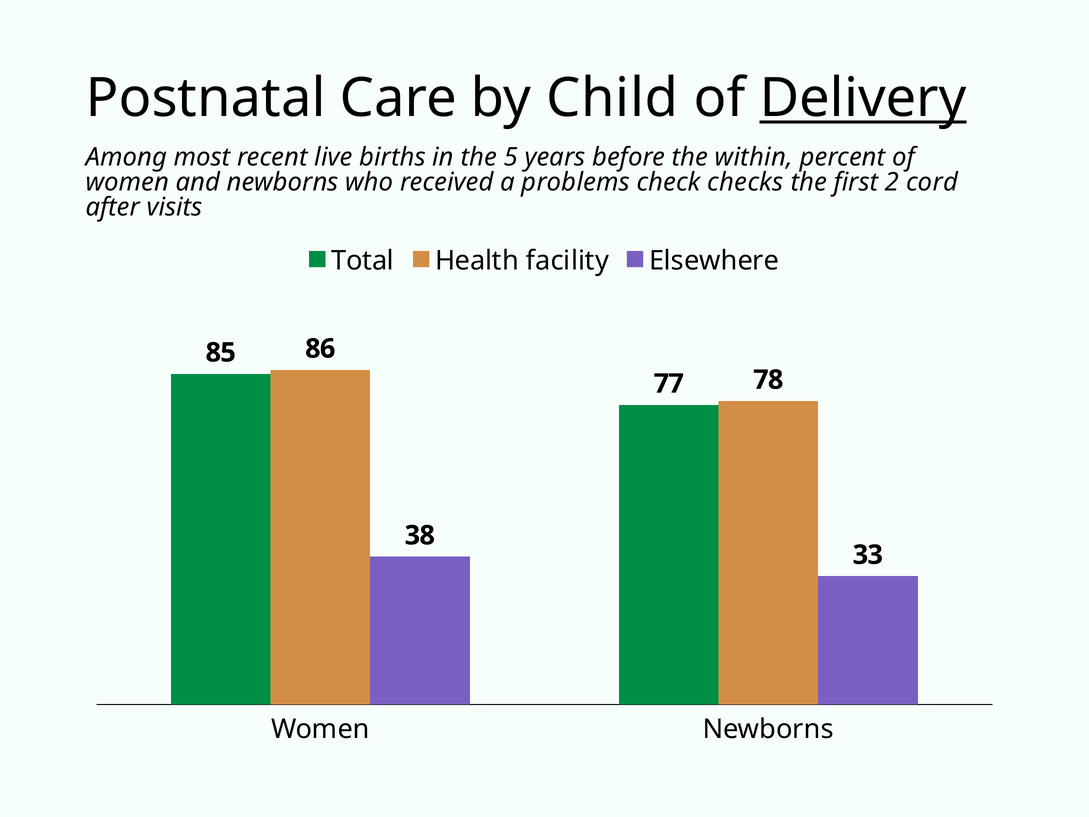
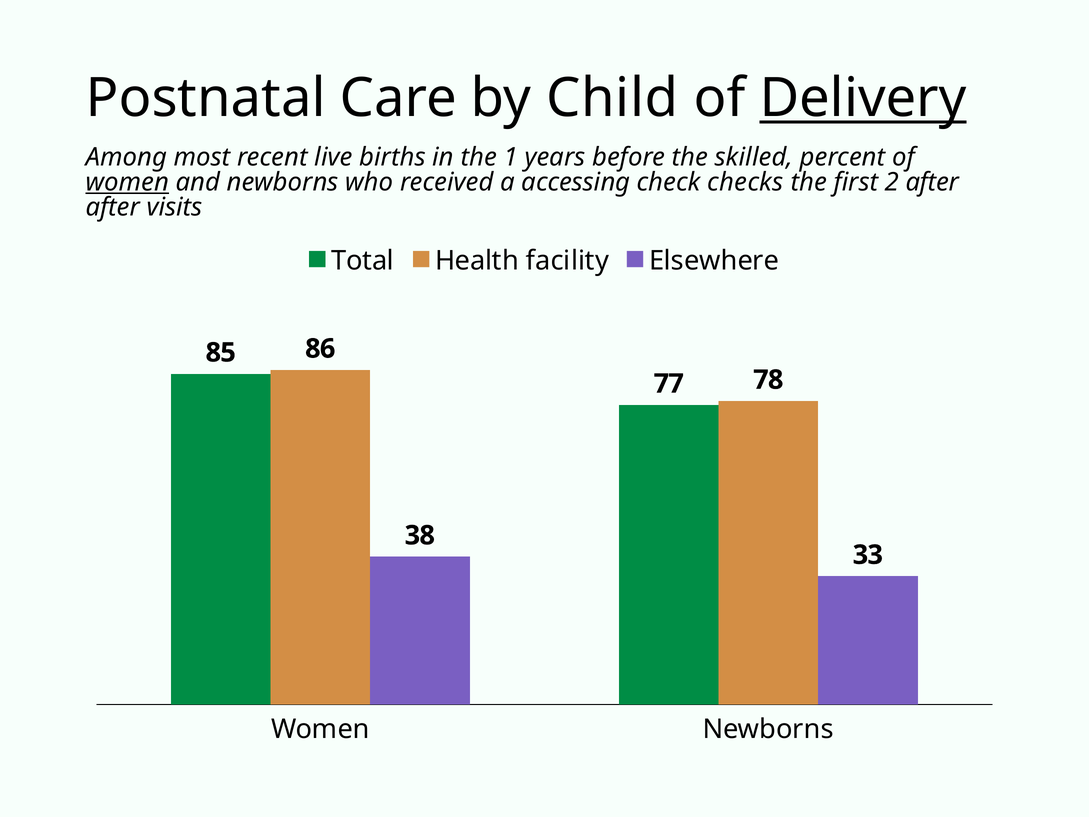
5: 5 -> 1
within: within -> skilled
women at (127, 182) underline: none -> present
problems: problems -> accessing
2 cord: cord -> after
